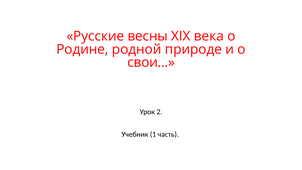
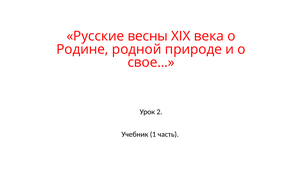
свои…: свои… -> свое…
